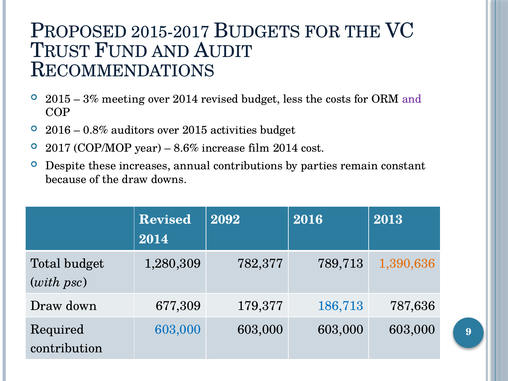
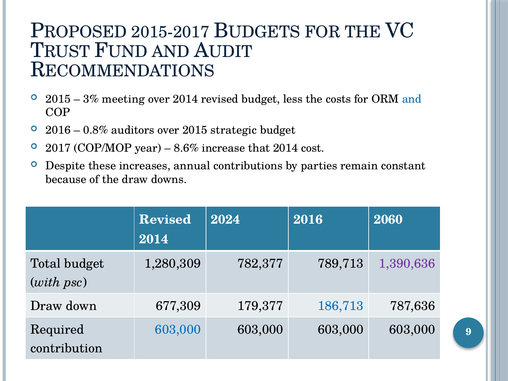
and at (412, 99) colour: purple -> blue
activities: activities -> strategic
film: film -> that
2092: 2092 -> 2024
2013: 2013 -> 2060
1,390,636 colour: orange -> purple
